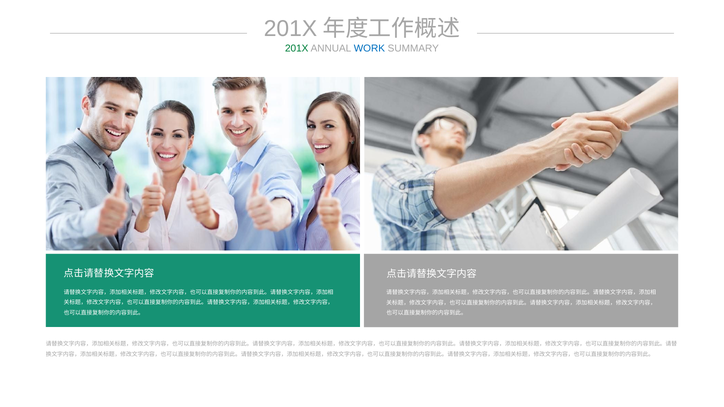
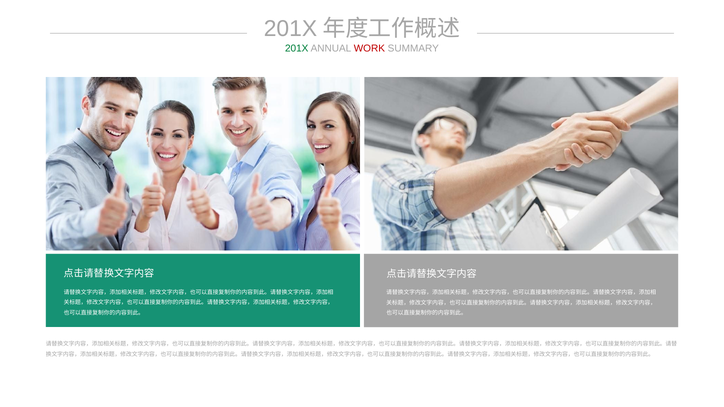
WORK colour: blue -> red
